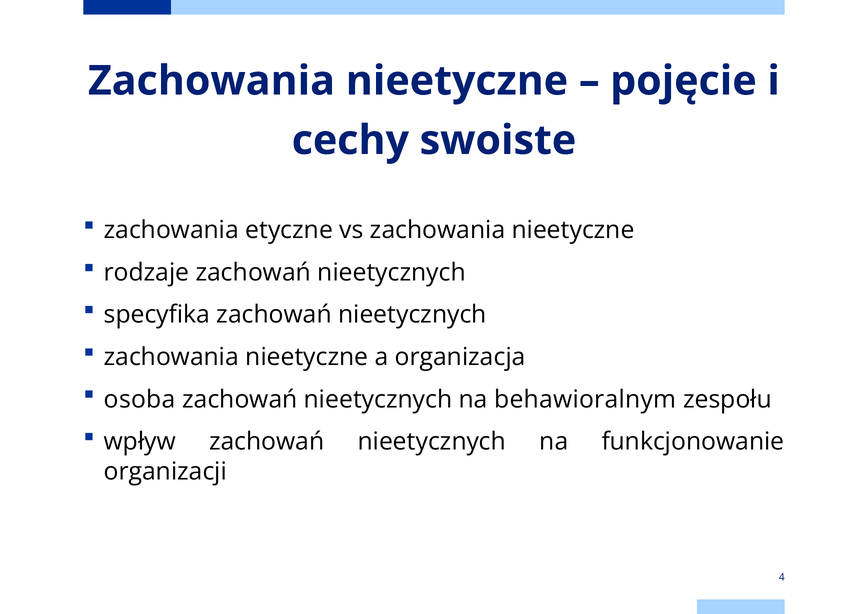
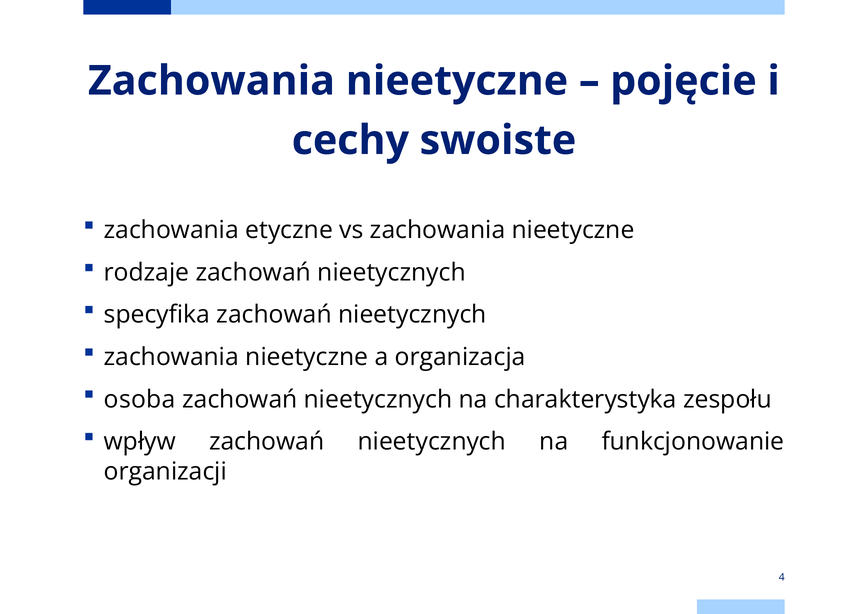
behawioralnym: behawioralnym -> charakterystyka
